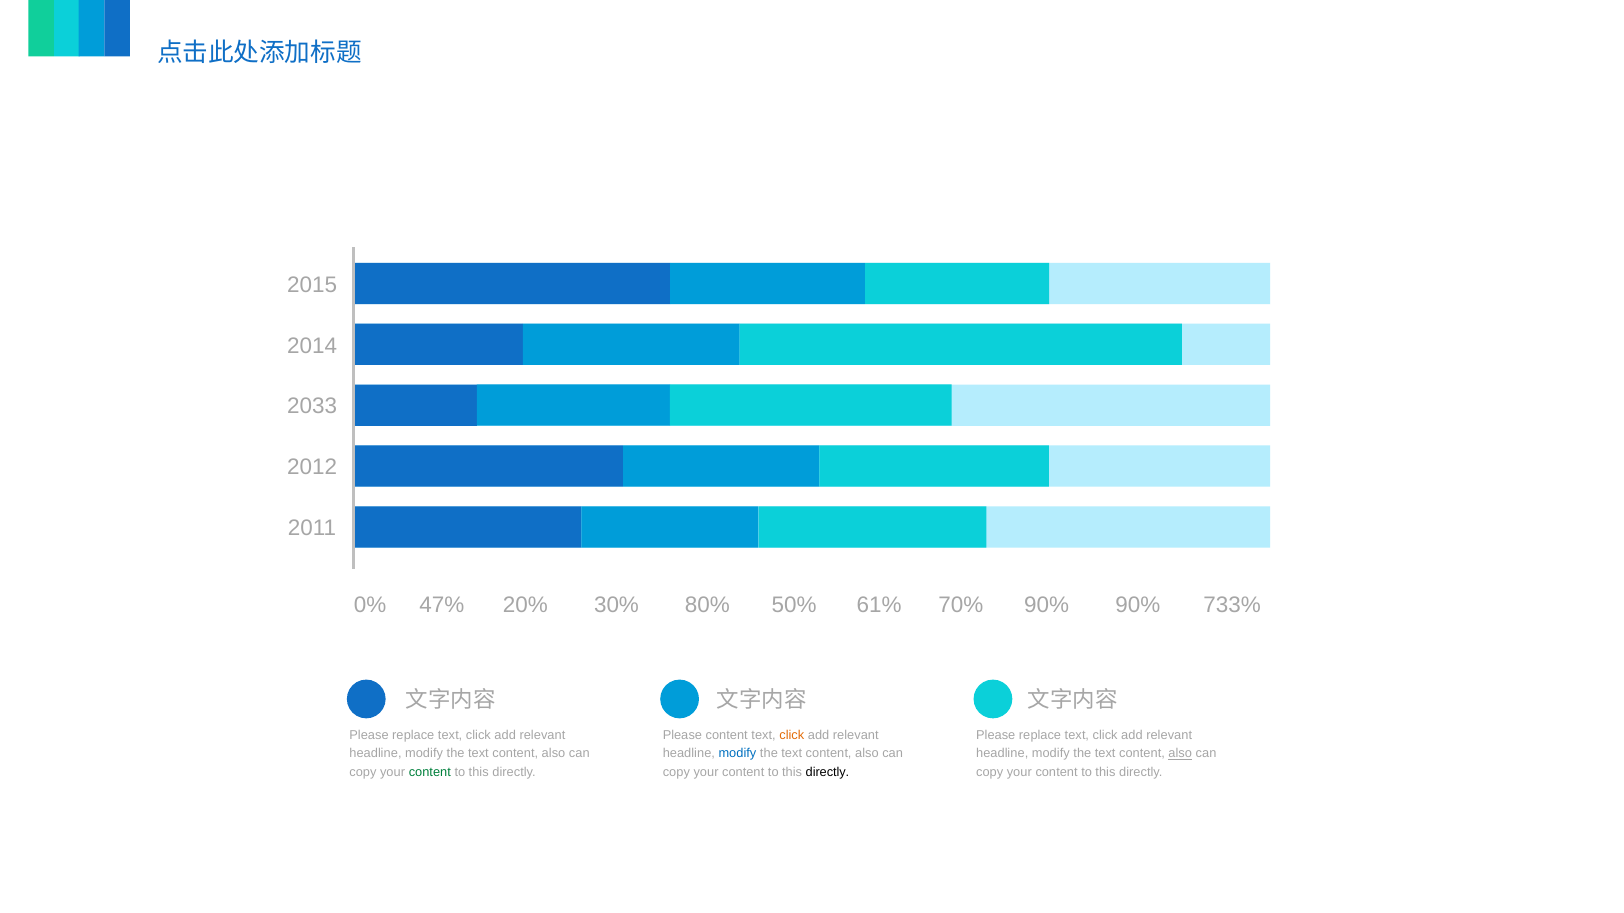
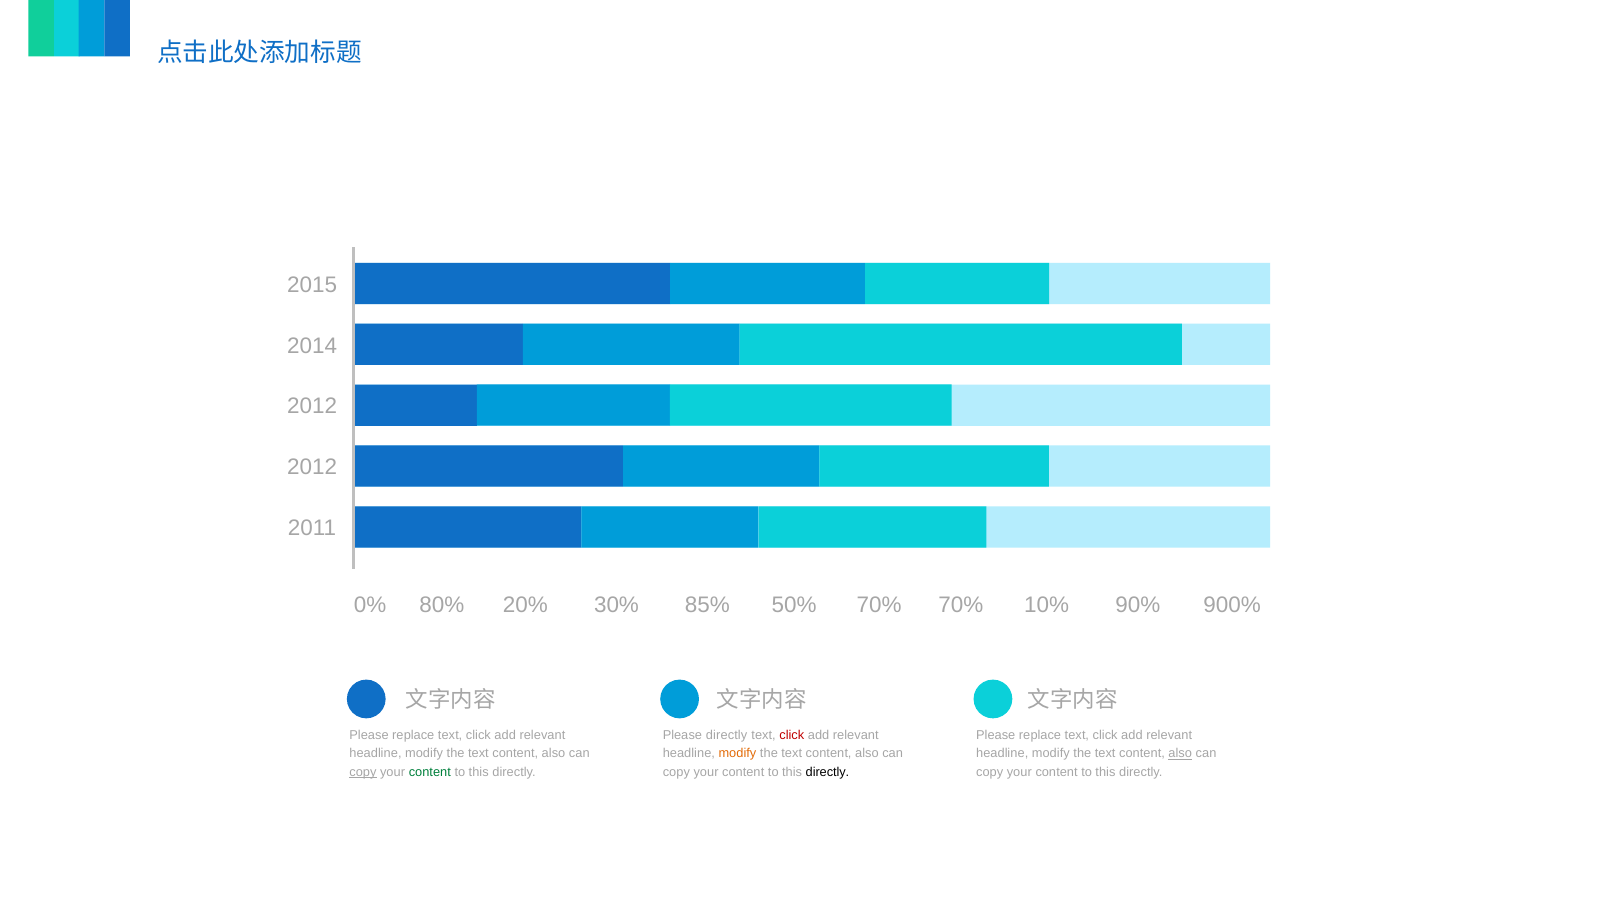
2033 at (312, 407): 2033 -> 2012
47%: 47% -> 80%
80%: 80% -> 85%
50% 61%: 61% -> 70%
70% 90%: 90% -> 10%
733%: 733% -> 900%
Please content: content -> directly
click at (792, 735) colour: orange -> red
modify at (737, 754) colour: blue -> orange
copy at (363, 772) underline: none -> present
